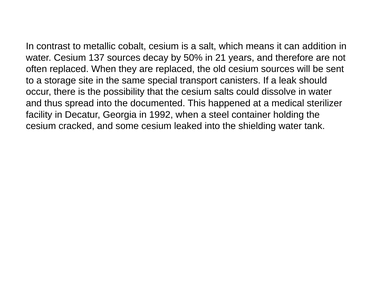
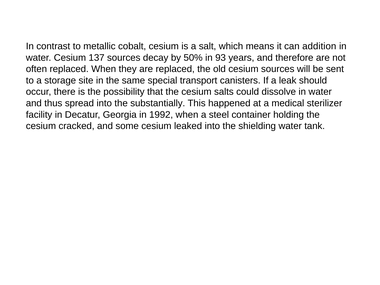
21: 21 -> 93
documented: documented -> substantially
